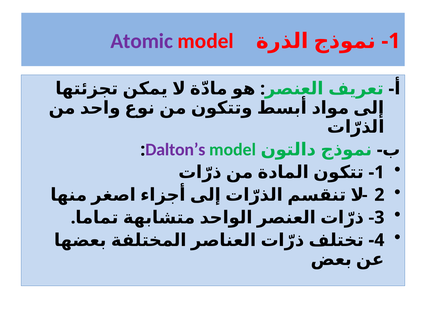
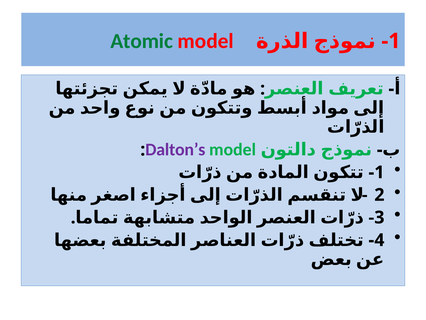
Atomic colour: purple -> green
